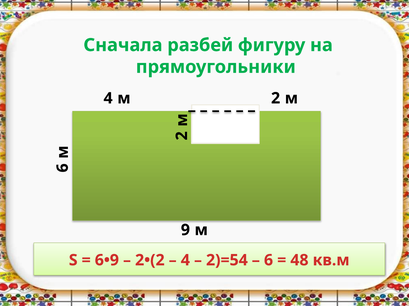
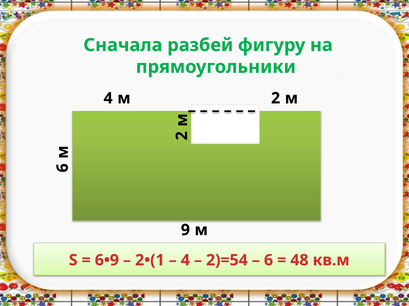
2•(2: 2•(2 -> 2•(1
